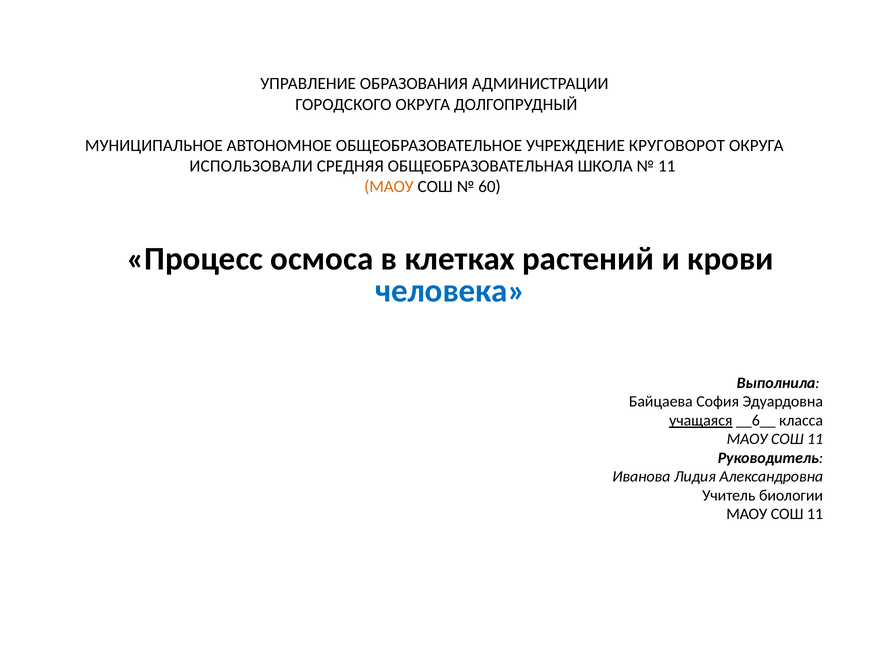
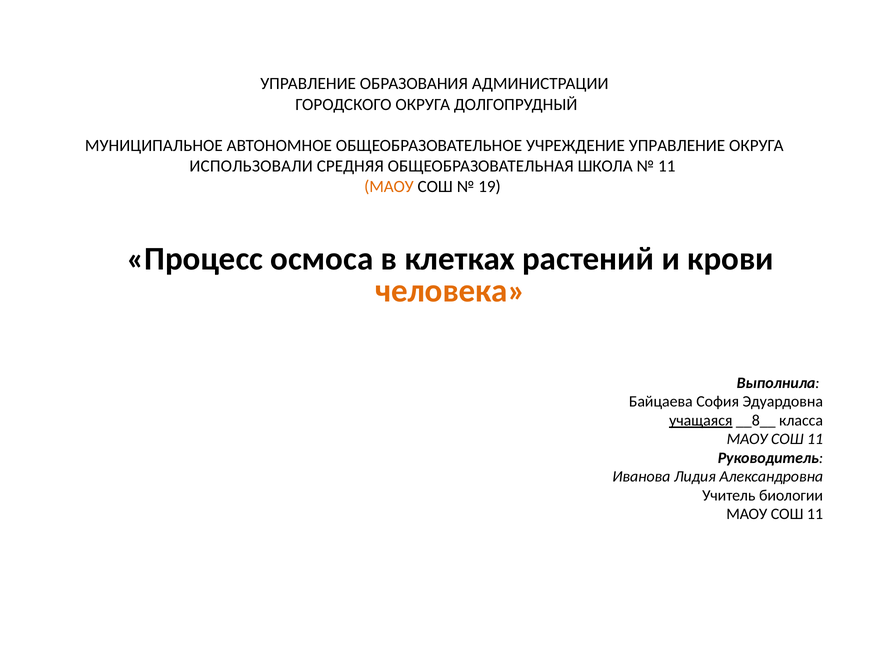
УЧРЕЖДЕНИЕ КРУГОВОРОТ: КРУГОВОРОТ -> УПРАВЛЕНИЕ
60: 60 -> 19
человека colour: blue -> orange
__6__: __6__ -> __8__
